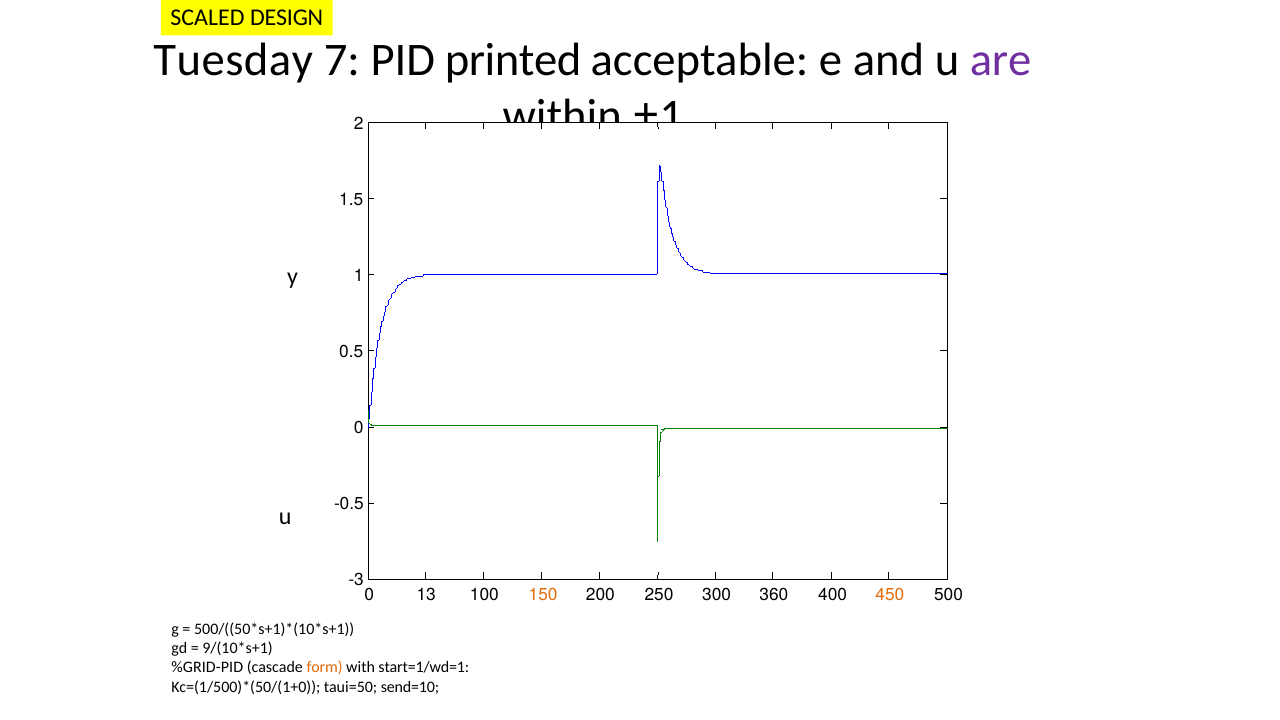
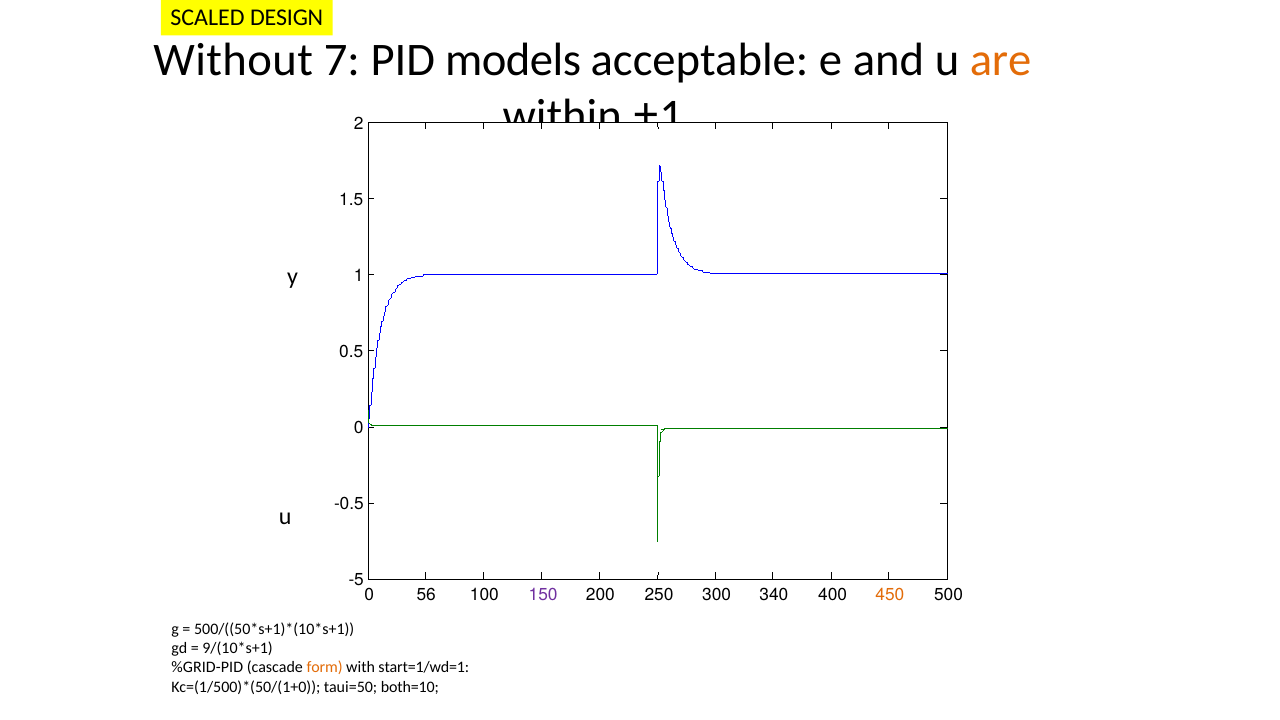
Tuesday: Tuesday -> Without
printed: printed -> models
are colour: purple -> orange
-3: -3 -> -5
13: 13 -> 56
150 colour: orange -> purple
360: 360 -> 340
send=10: send=10 -> both=10
